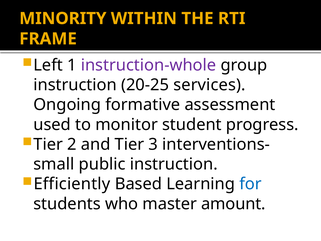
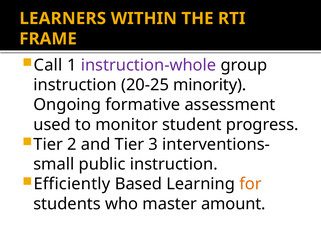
MINORITY: MINORITY -> LEARNERS
Left: Left -> Call
services: services -> minority
for colour: blue -> orange
